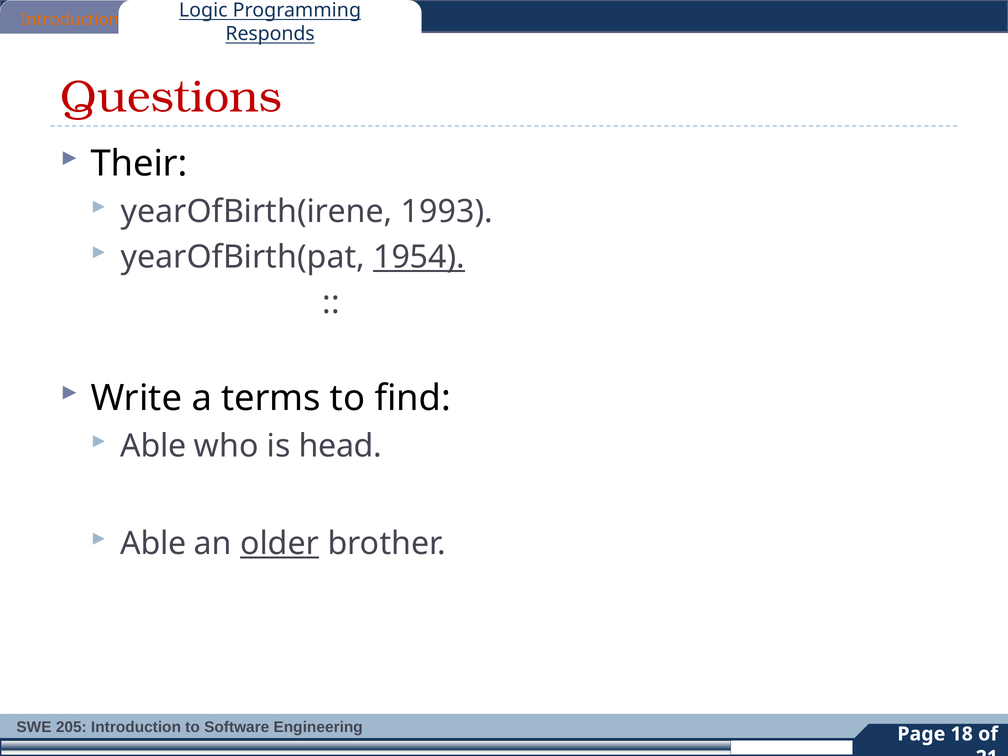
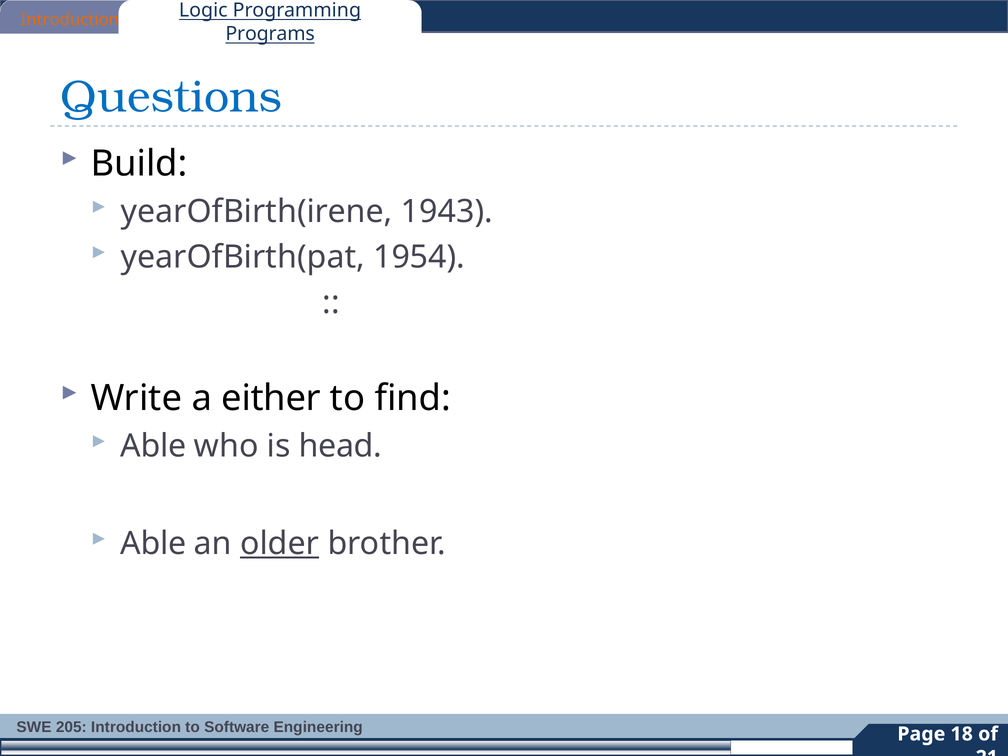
Responds: Responds -> Programs
Questions colour: red -> blue
Their: Their -> Build
1993: 1993 -> 1943
1954 underline: present -> none
terms: terms -> either
